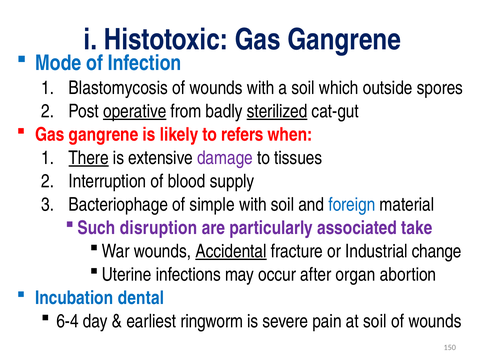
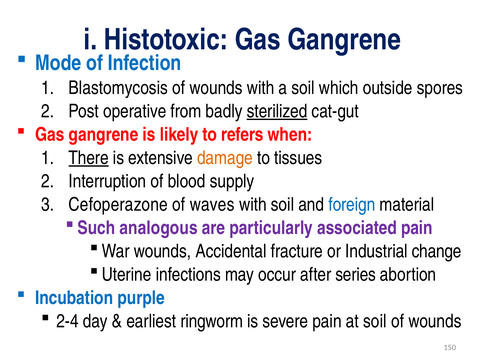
operative underline: present -> none
damage colour: purple -> orange
Bacteriophage: Bacteriophage -> Cefoperazone
simple: simple -> waves
disruption: disruption -> analogous
associated take: take -> pain
Accidental underline: present -> none
organ: organ -> series
dental: dental -> purple
6-4: 6-4 -> 2-4
